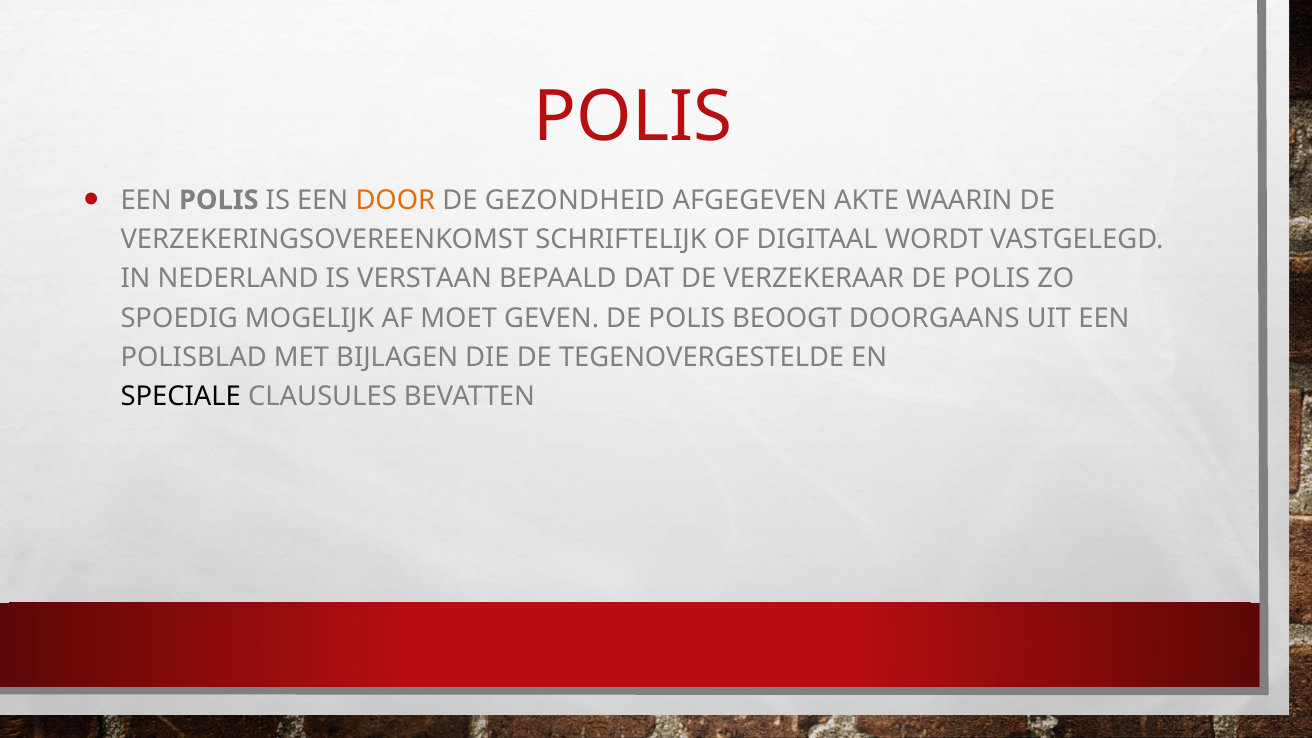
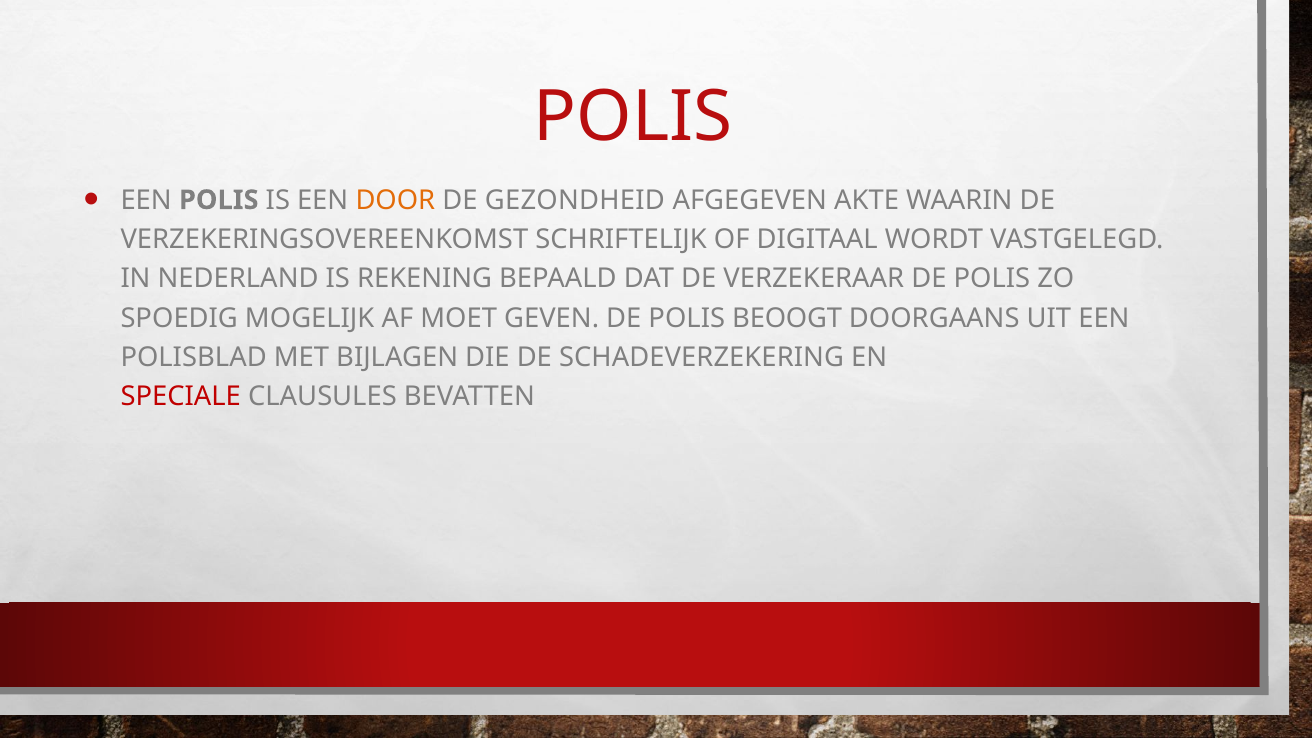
VERSTAAN: VERSTAAN -> REKENING
TEGENOVERGESTELDE: TEGENOVERGESTELDE -> SCHADEVERZEKERING
SPECIALE colour: black -> red
